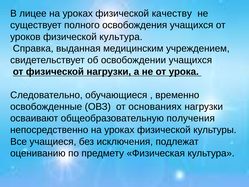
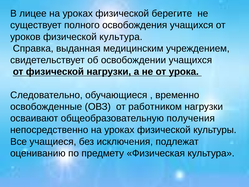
качеству: качеству -> берегите
основаниях: основаниях -> работником
